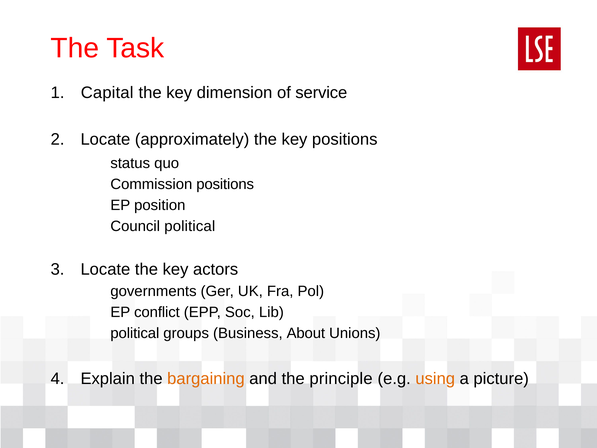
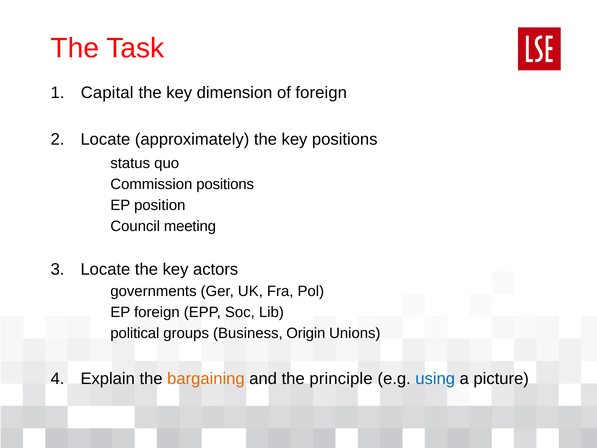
of service: service -> foreign
Council political: political -> meeting
EP conflict: conflict -> foreign
About: About -> Origin
using colour: orange -> blue
